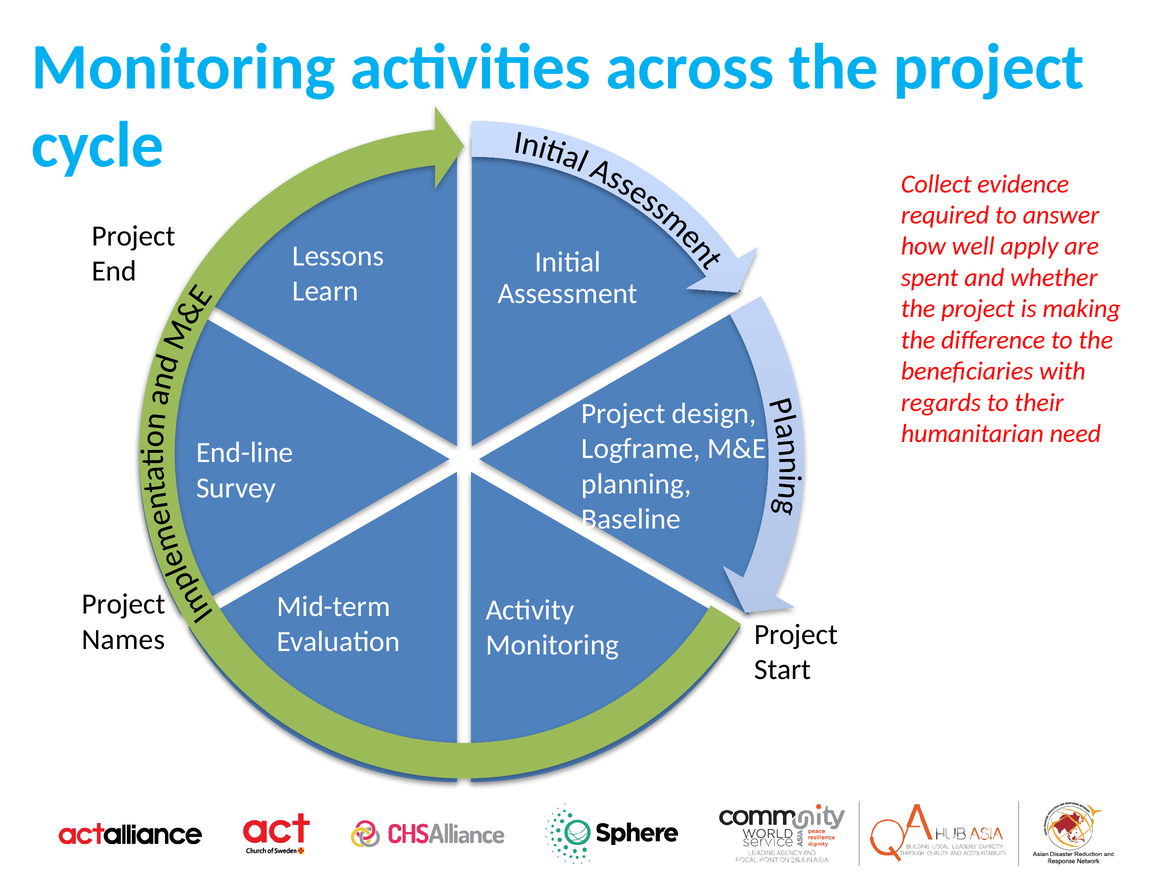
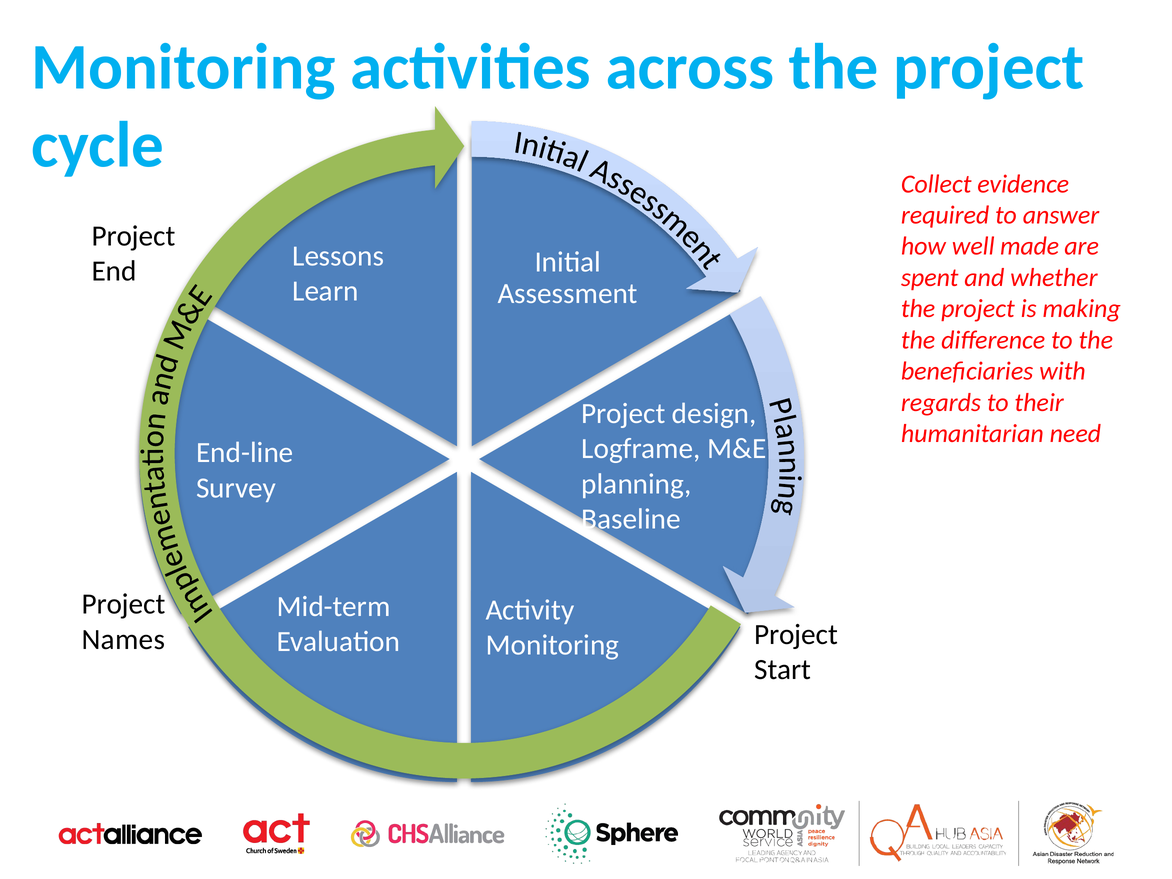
apply: apply -> made
